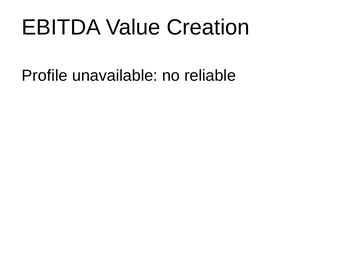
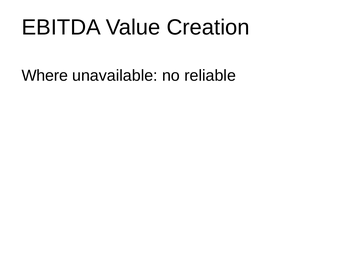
Profile: Profile -> Where
